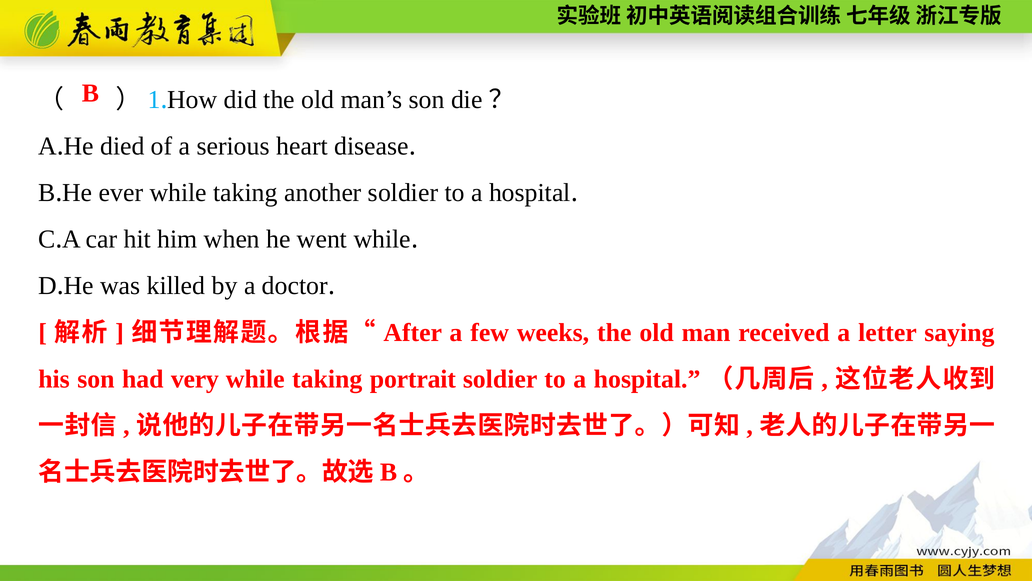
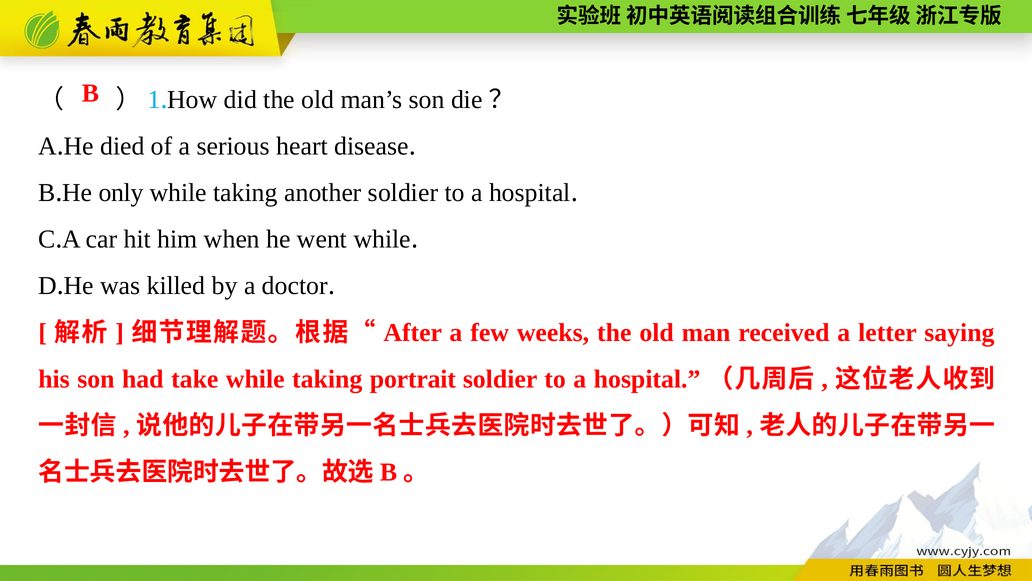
ever: ever -> only
very: very -> take
